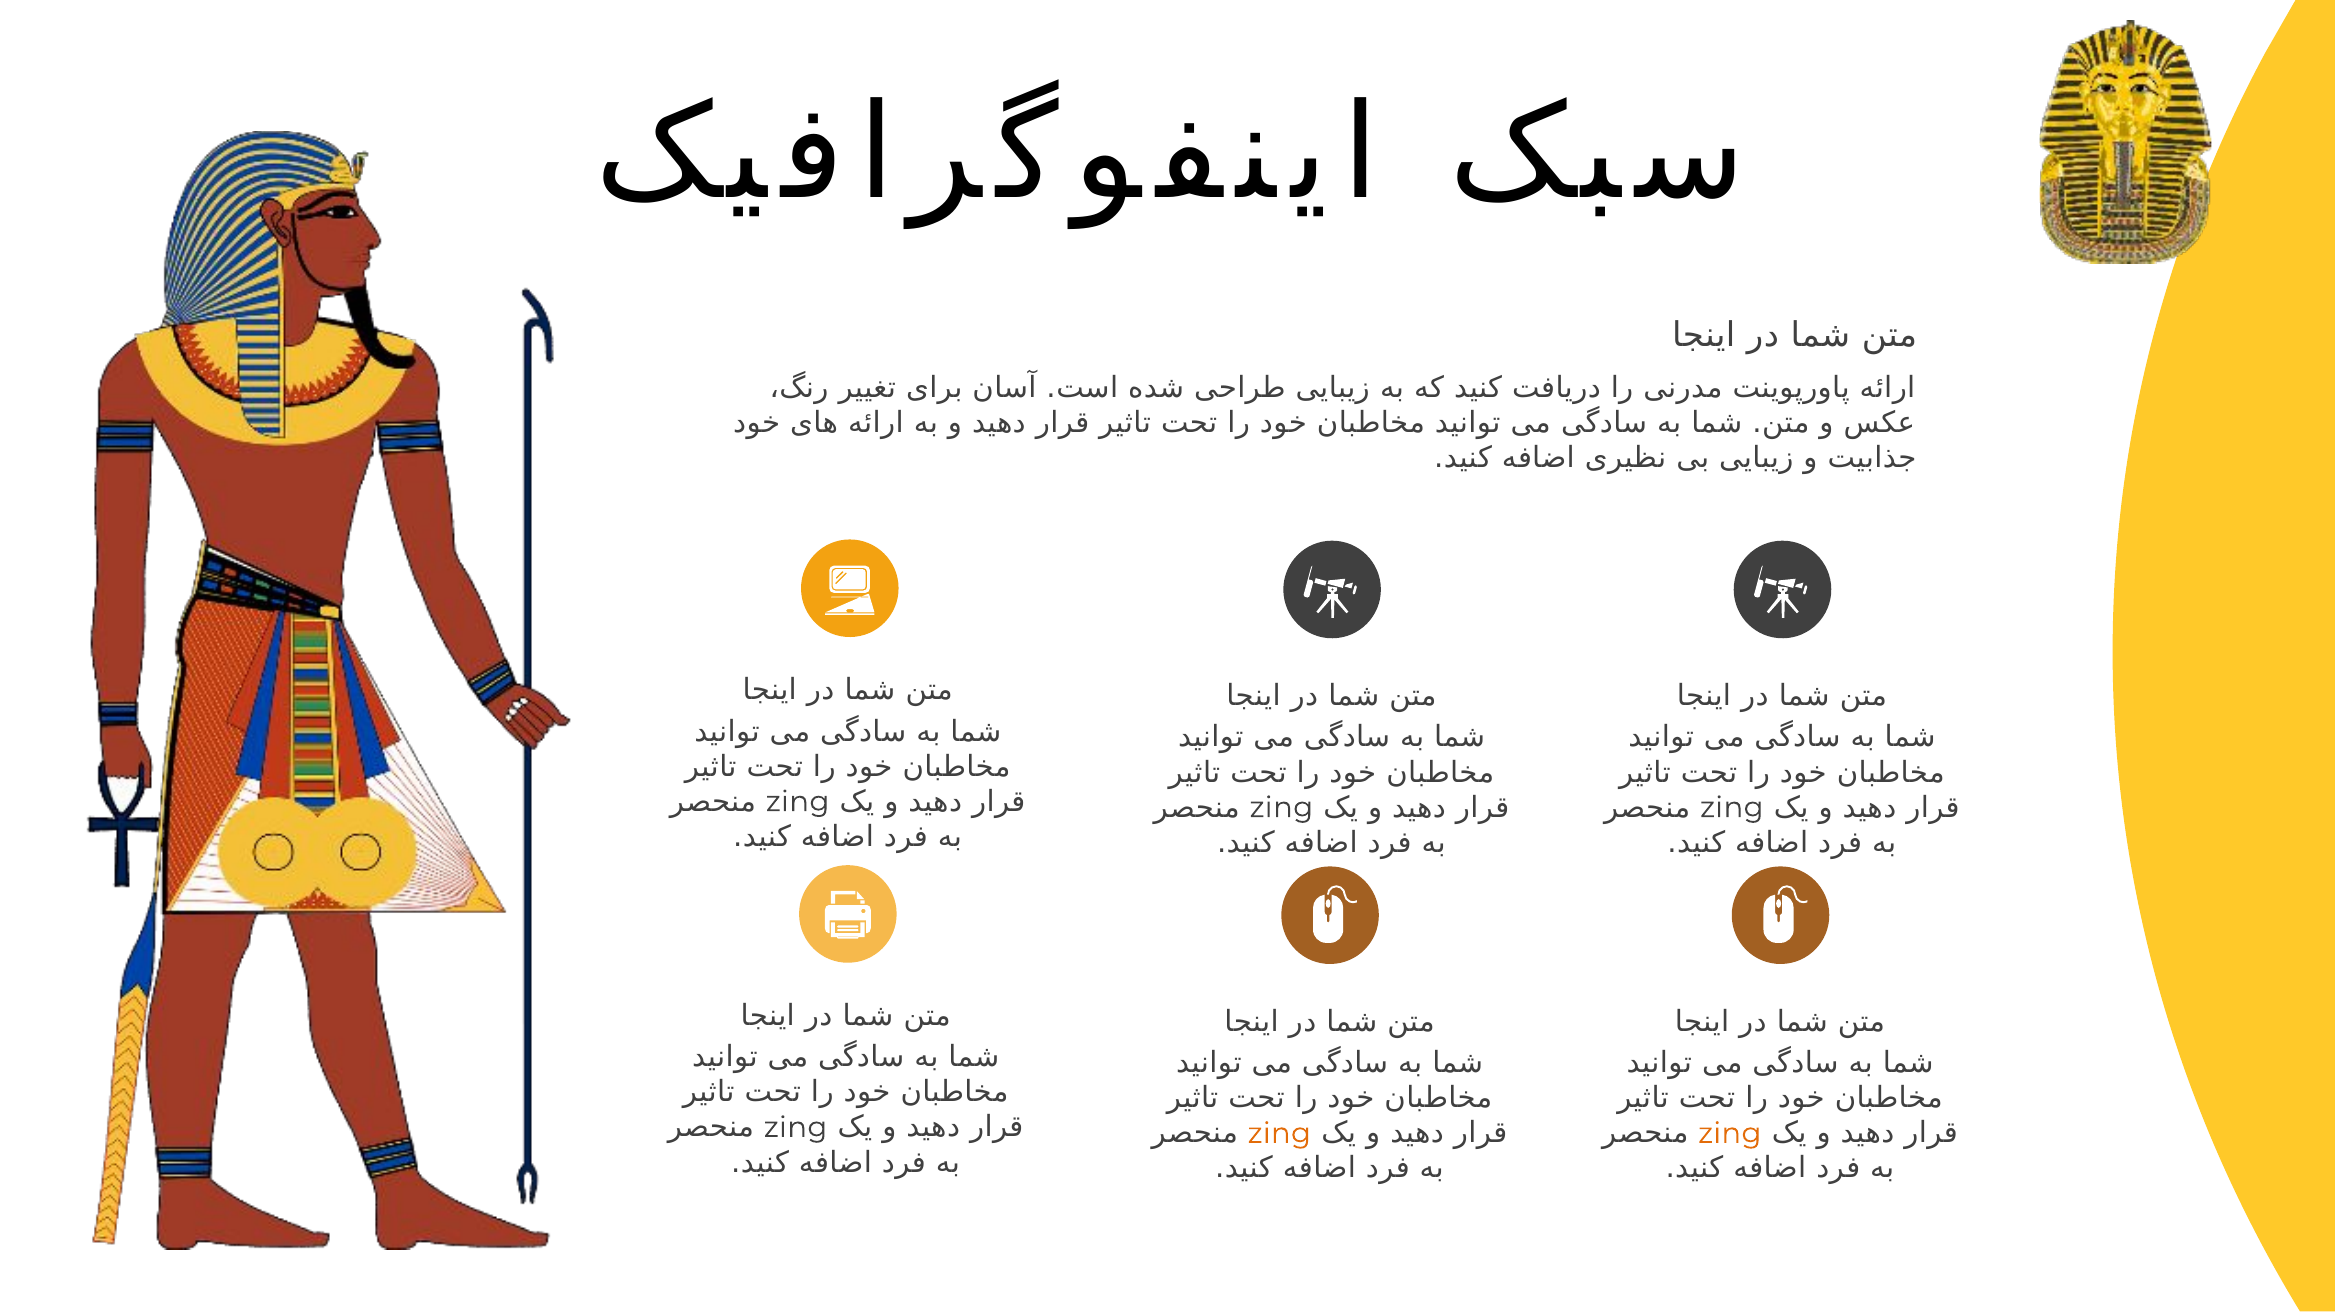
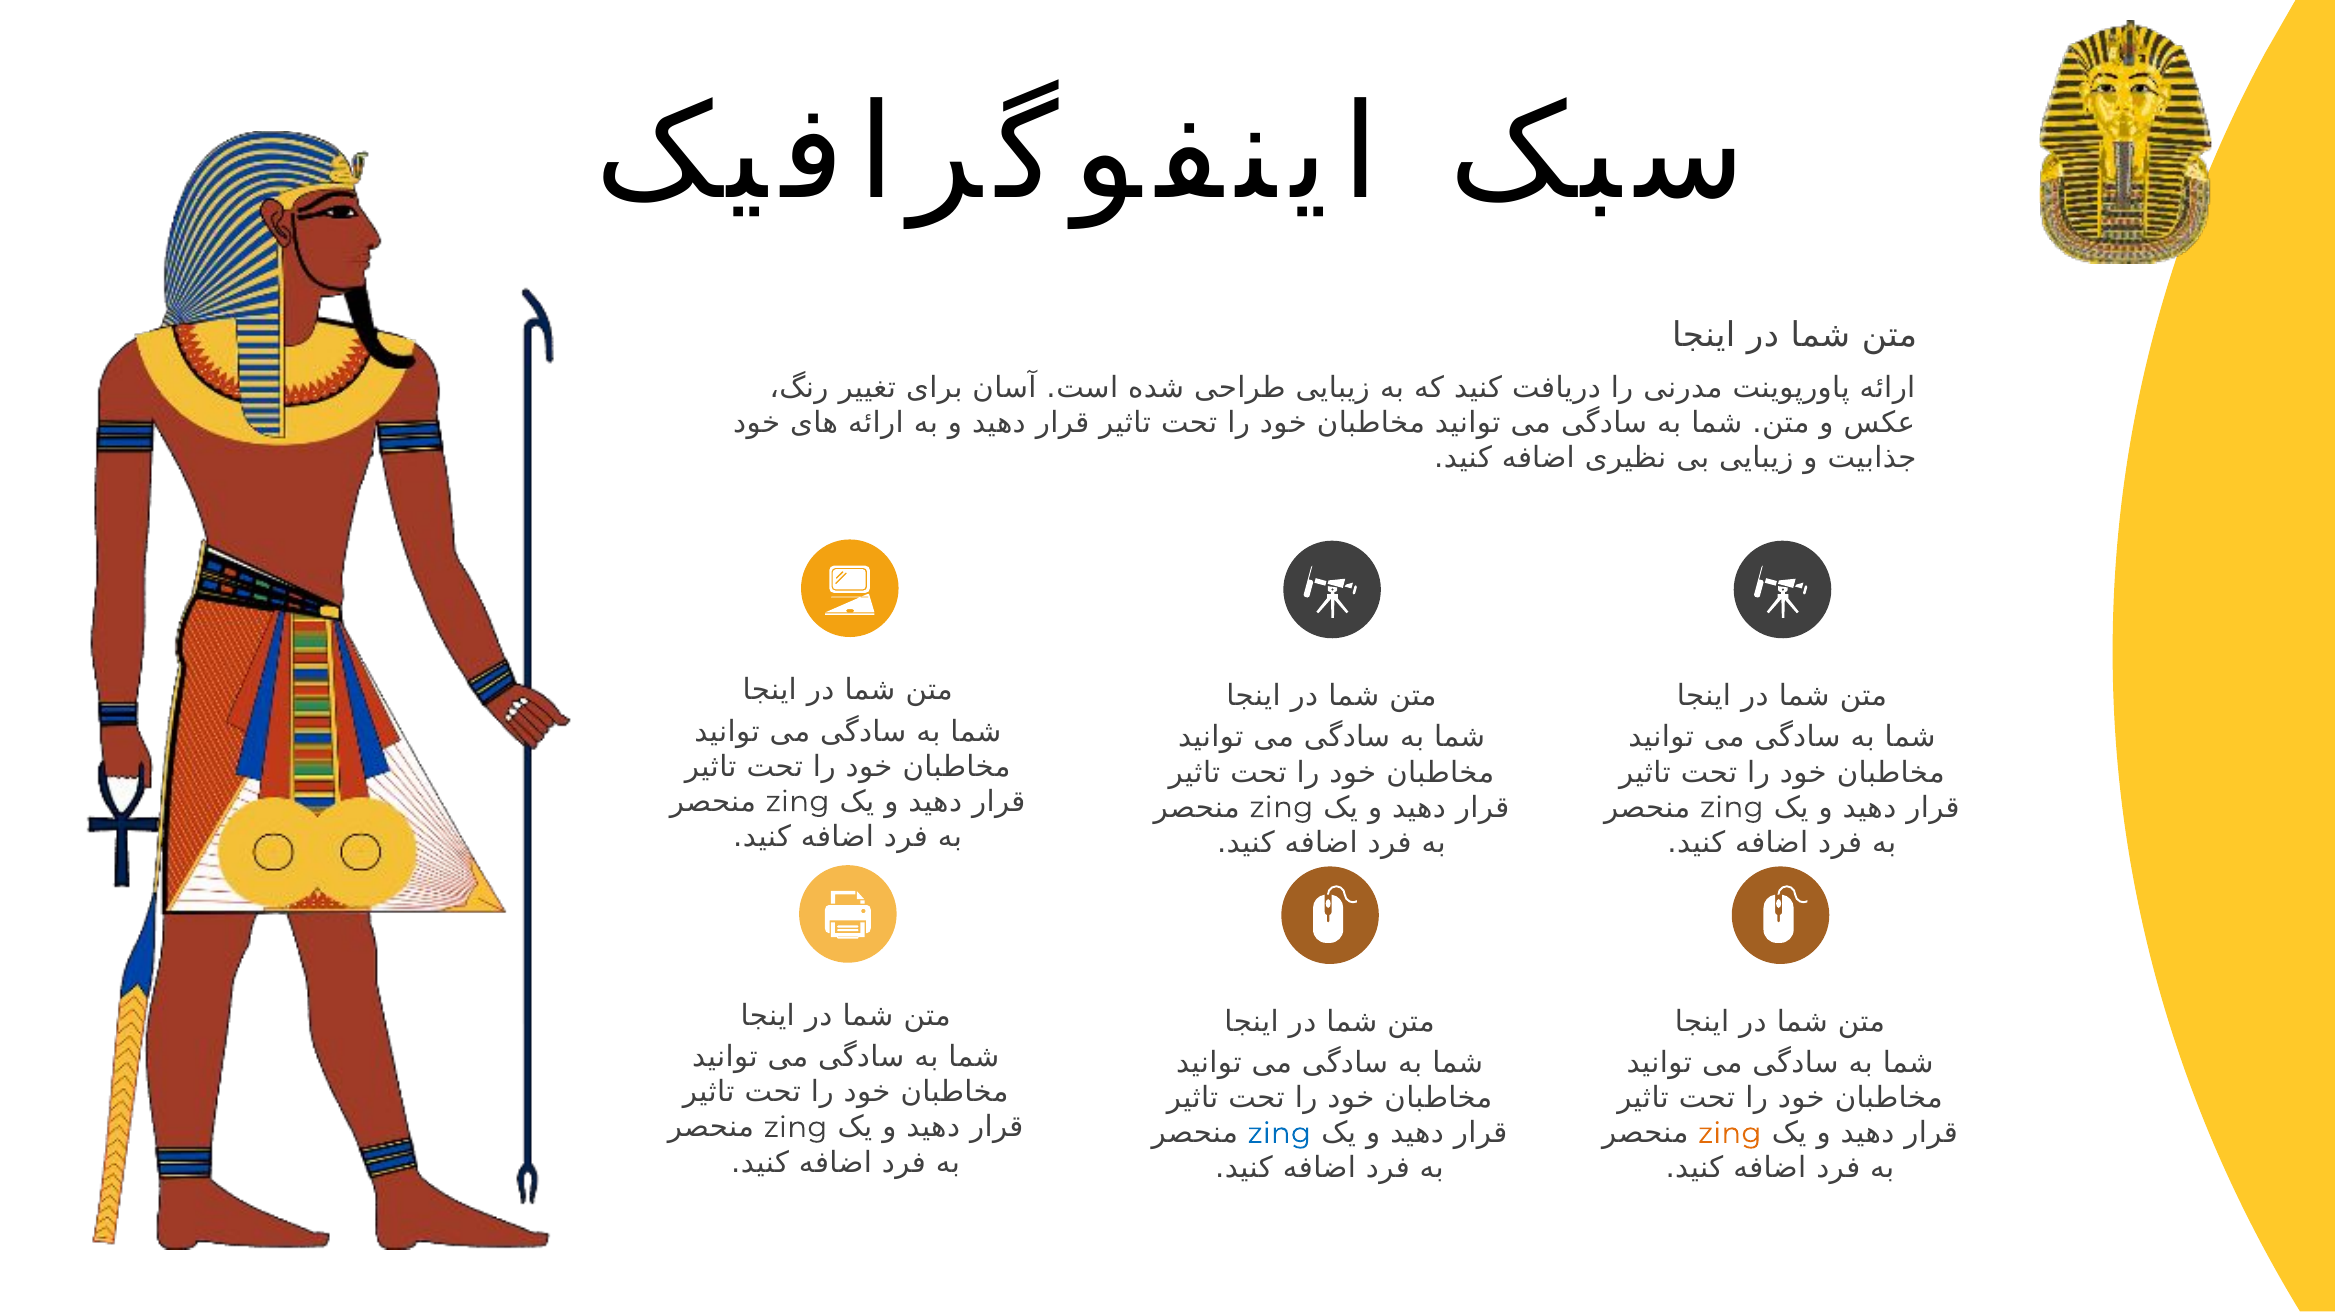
zing at (1279, 1133) colour: orange -> blue
